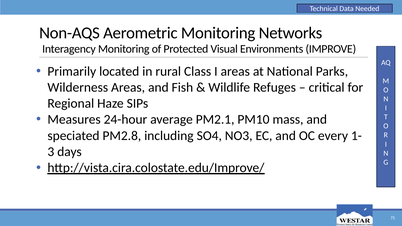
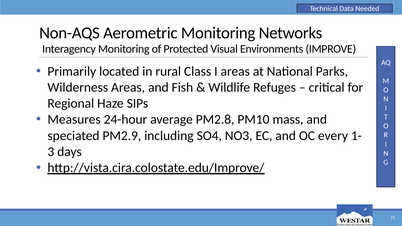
PM2.1: PM2.1 -> PM2.8
PM2.8: PM2.8 -> PM2.9
